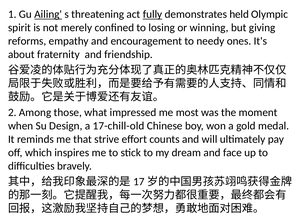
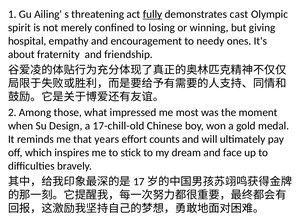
Ailing underline: present -> none
held: held -> cast
reforms: reforms -> hospital
strive: strive -> years
